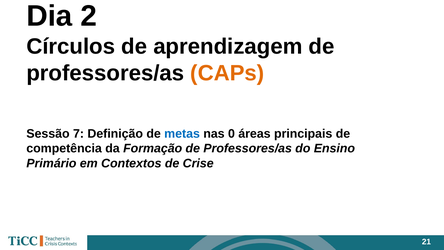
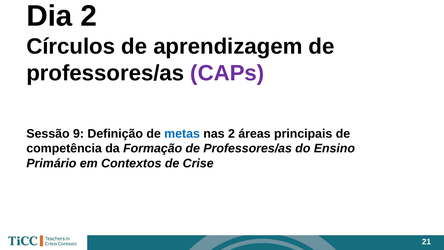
CAPs colour: orange -> purple
7: 7 -> 9
nas 0: 0 -> 2
